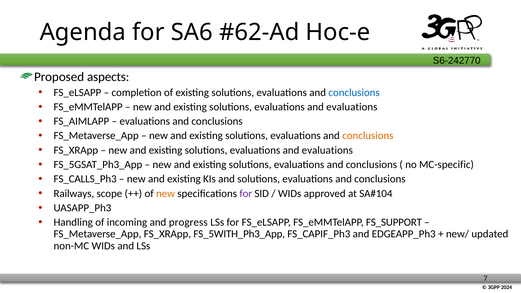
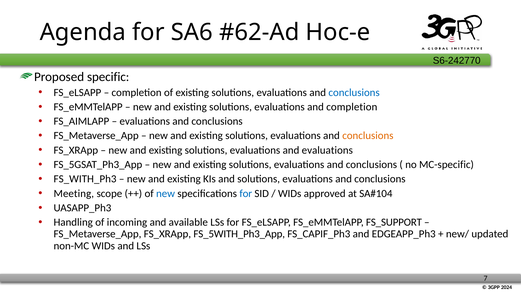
aspects: aspects -> specific
evaluations at (352, 107): evaluations -> completion
FS_CALLS_Ph3: FS_CALLS_Ph3 -> FS_WITH_Ph3
Railways: Railways -> Meeting
new at (166, 193) colour: orange -> blue
for at (246, 193) colour: purple -> blue
progress: progress -> available
